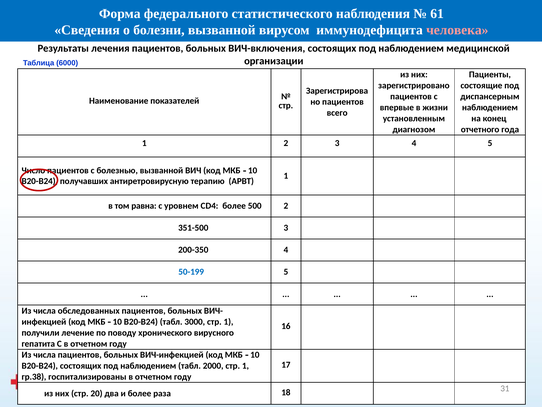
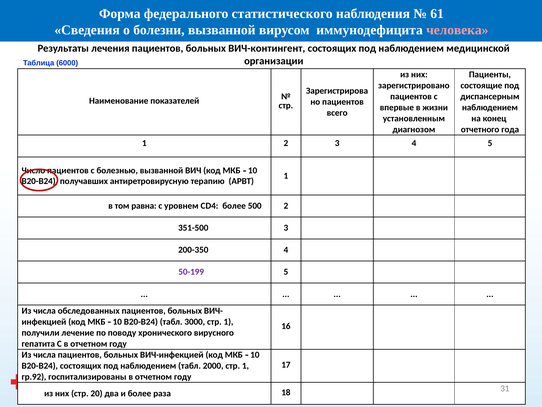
ВИЧ-включения: ВИЧ-включения -> ВИЧ-контингент
50-199 colour: blue -> purple
гр.38: гр.38 -> гр.92
